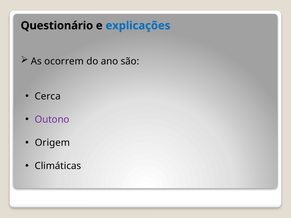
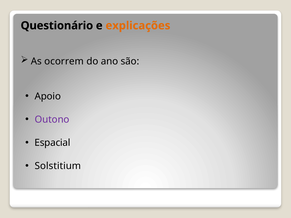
explicações colour: blue -> orange
Cerca: Cerca -> Apoio
Origem: Origem -> Espacial
Climáticas: Climáticas -> Solstitium
